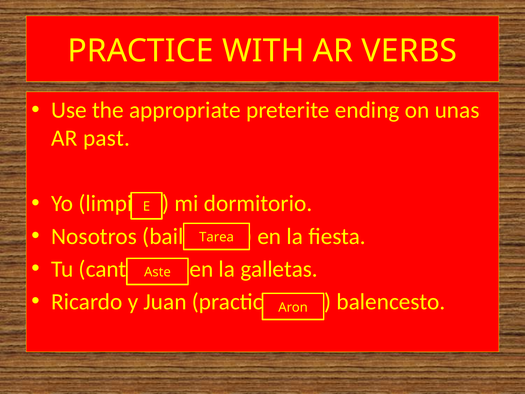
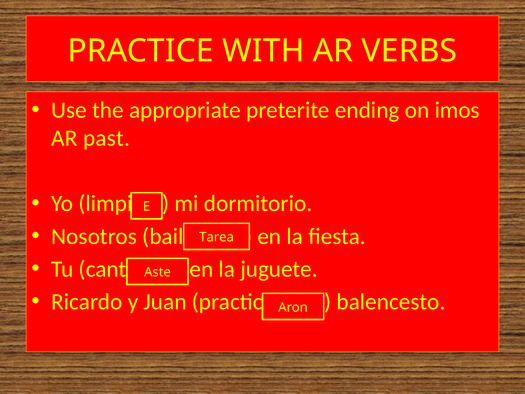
unas: unas -> imos
galletas: galletas -> juguete
